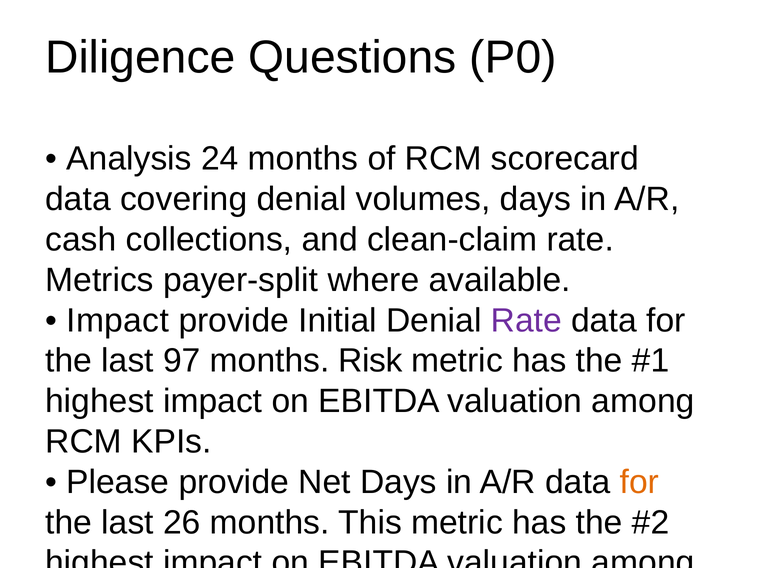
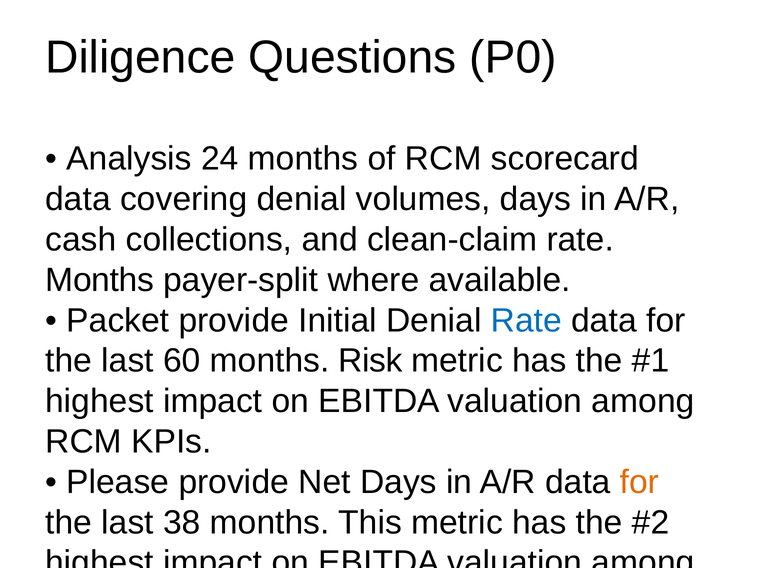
Metrics at (100, 280): Metrics -> Months
Impact at (118, 320): Impact -> Packet
Rate at (526, 320) colour: purple -> blue
97: 97 -> 60
26: 26 -> 38
